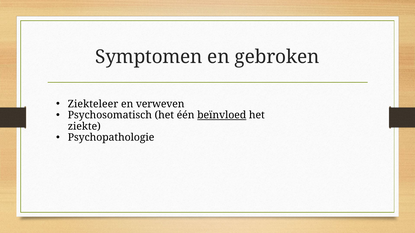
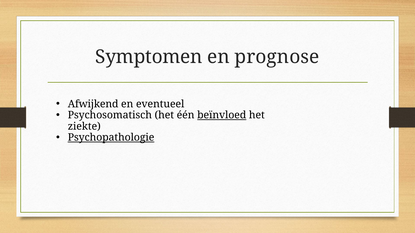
gebroken: gebroken -> prognose
Ziekteleer: Ziekteleer -> Afwijkend
verweven: verweven -> eventueel
Psychopathologie underline: none -> present
